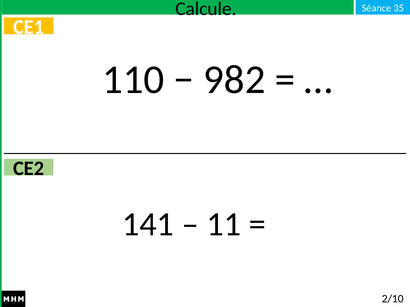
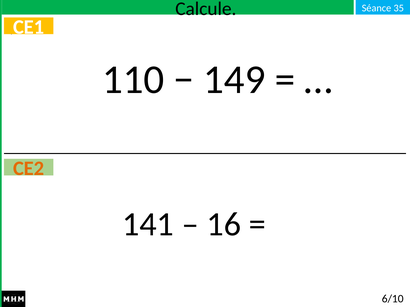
982: 982 -> 149
CE2 colour: black -> orange
11: 11 -> 16
2/10: 2/10 -> 6/10
